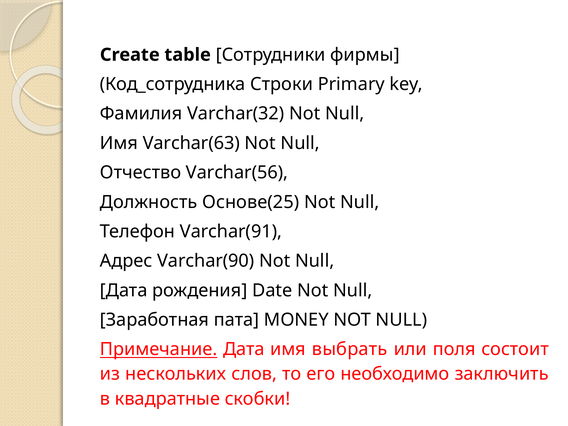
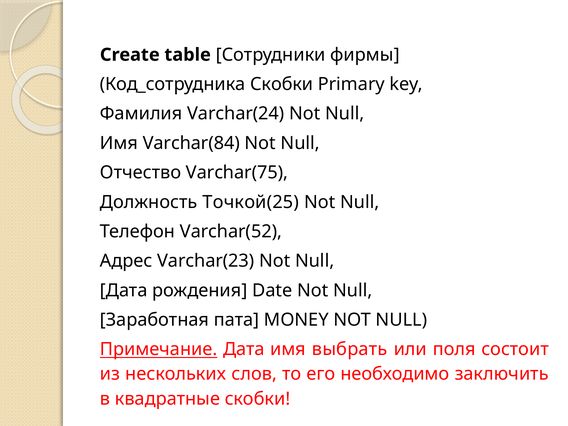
Код_сотрудника Строки: Строки -> Скобки
Varchar(32: Varchar(32 -> Varchar(24
Varchar(63: Varchar(63 -> Varchar(84
Varchar(56: Varchar(56 -> Varchar(75
Основе(25: Основе(25 -> Точкой(25
Varchar(91: Varchar(91 -> Varchar(52
Varchar(90: Varchar(90 -> Varchar(23
